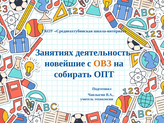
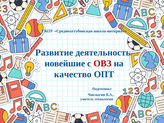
Занятиях: Занятиях -> Развитие
ОВЗ colour: orange -> red
собирать: собирать -> качество
